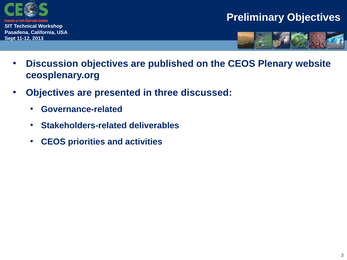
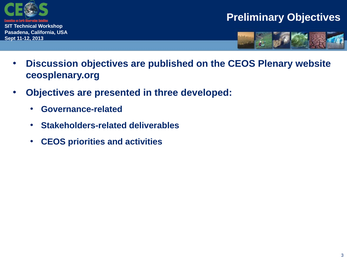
discussed: discussed -> developed
